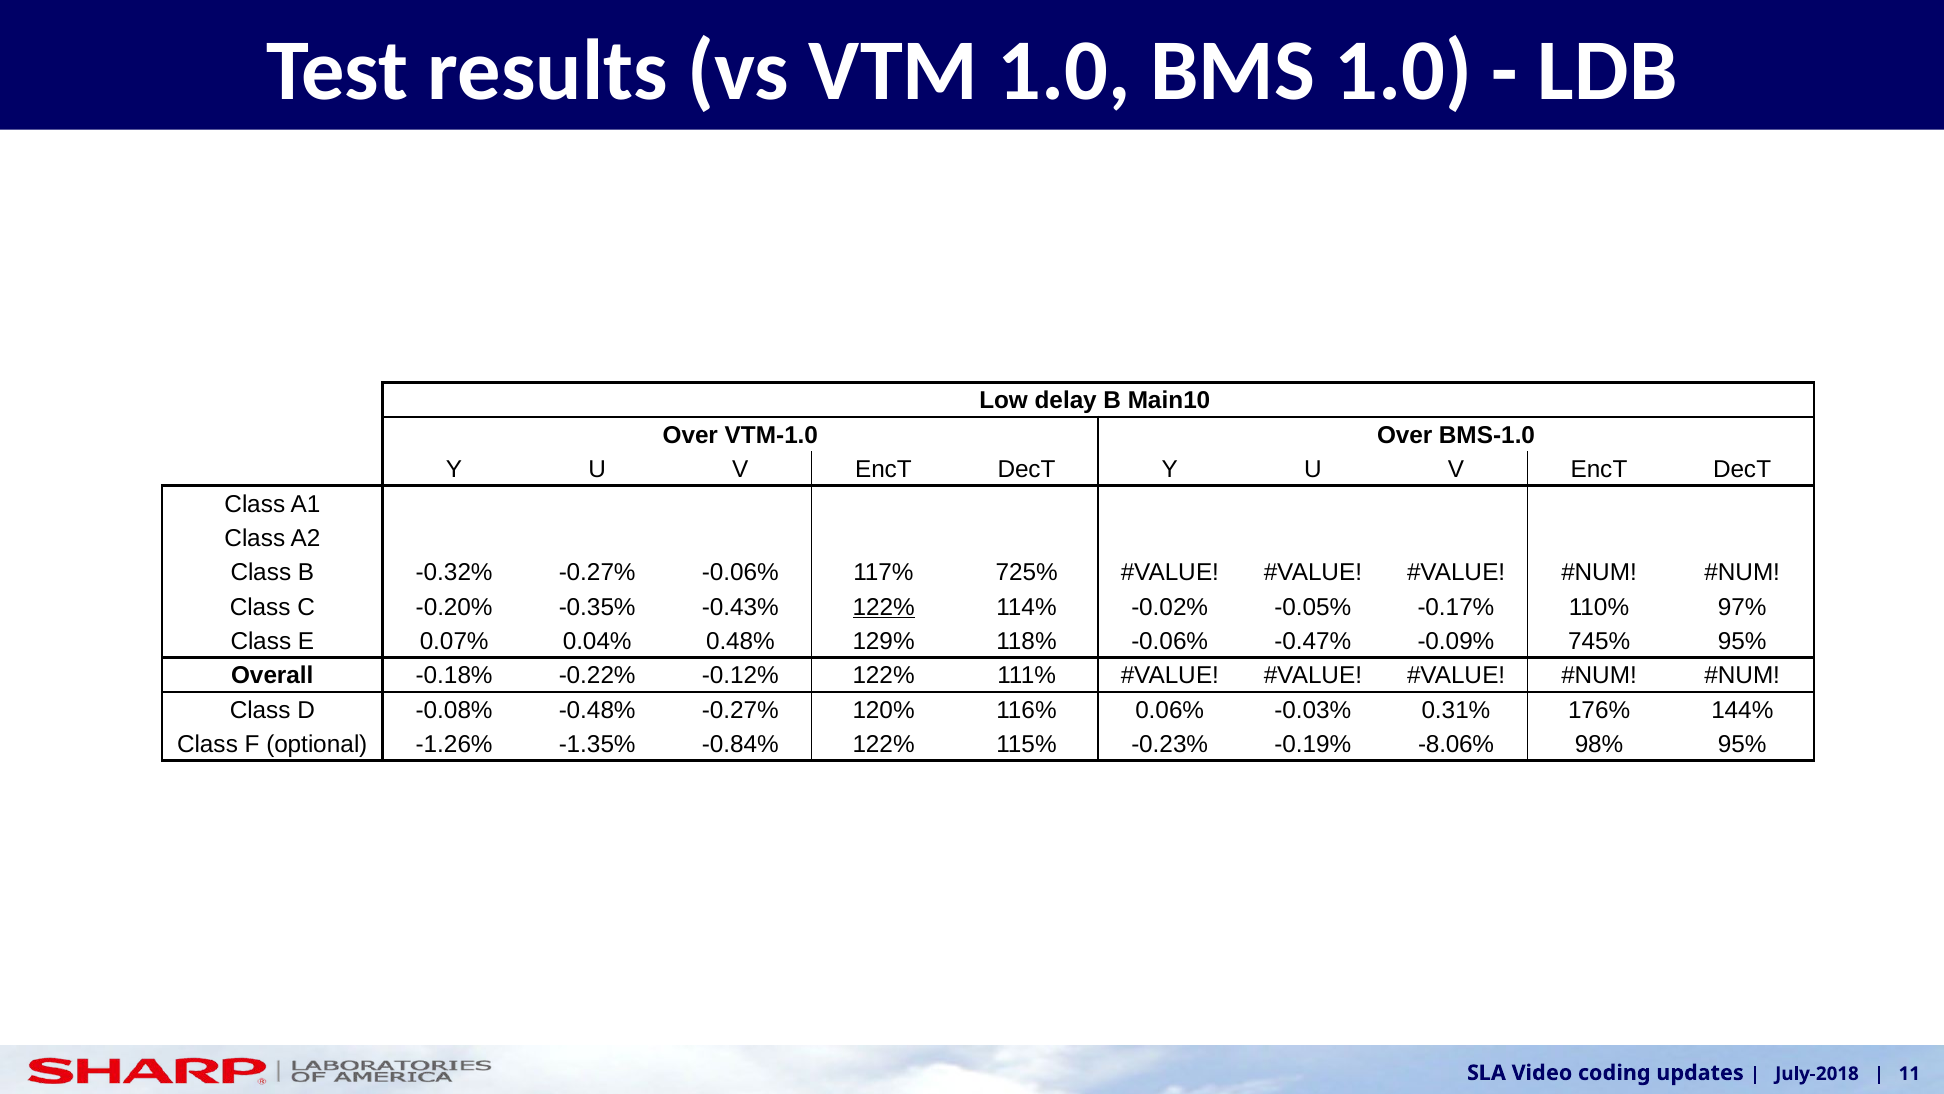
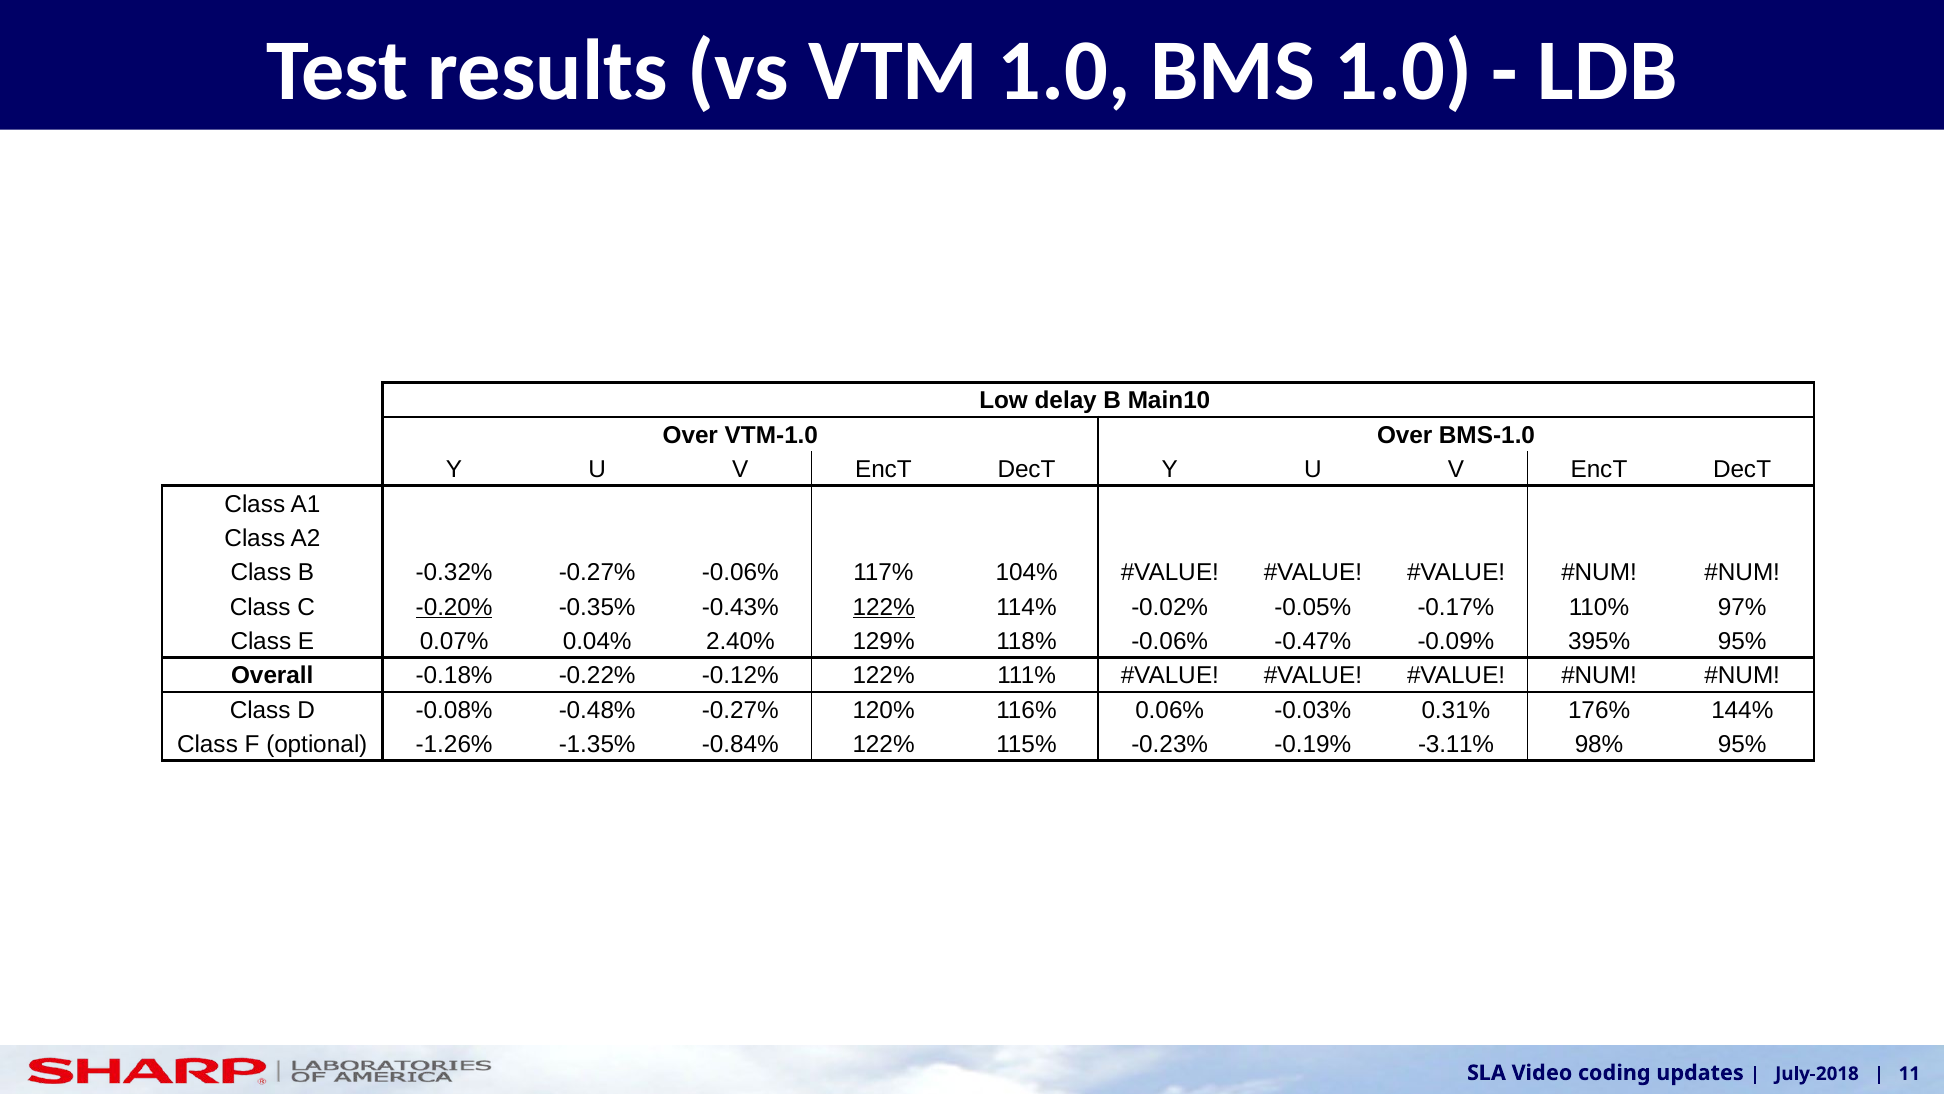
725%: 725% -> 104%
-0.20% underline: none -> present
0.48%: 0.48% -> 2.40%
745%: 745% -> 395%
-8.06%: -8.06% -> -3.11%
